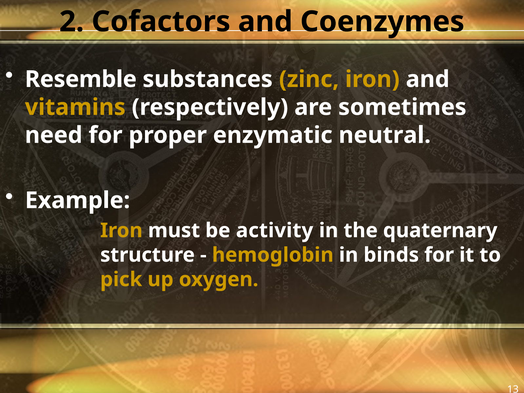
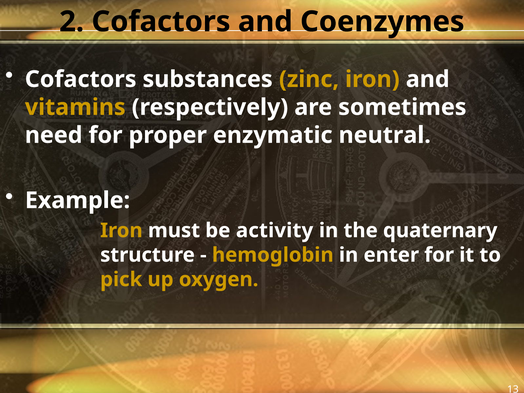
Resemble at (81, 79): Resemble -> Cofactors
binds: binds -> enter
